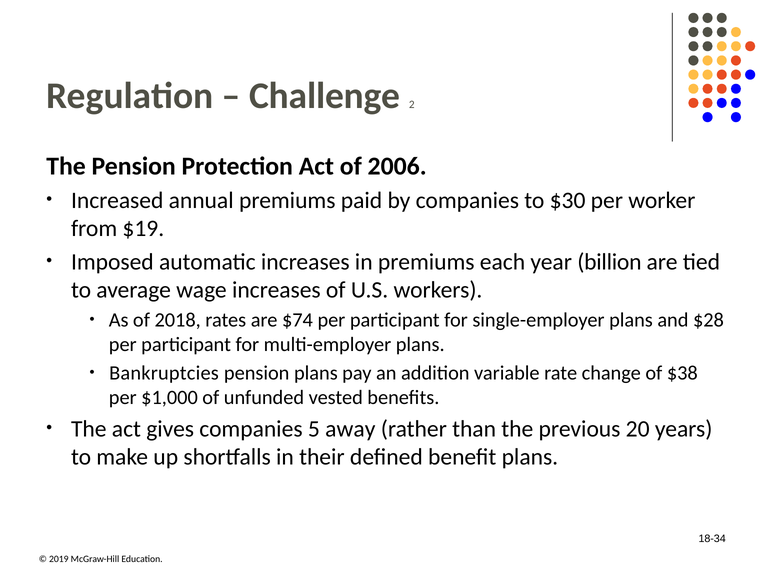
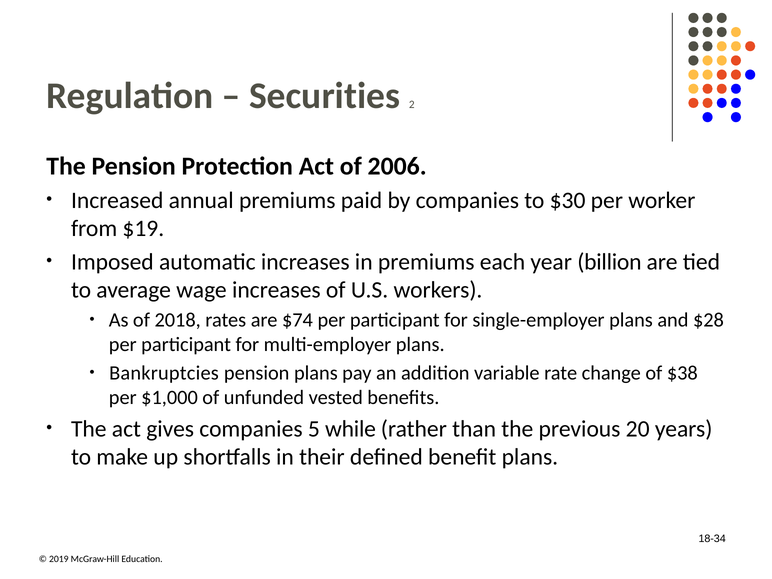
Challenge: Challenge -> Securities
away: away -> while
